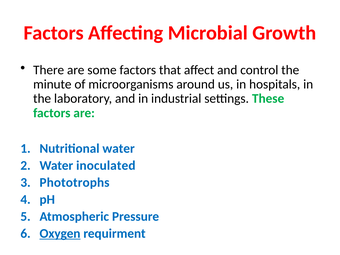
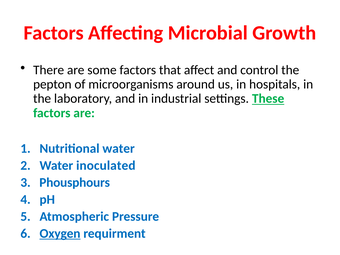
minute: minute -> pepton
These underline: none -> present
Phototrophs: Phototrophs -> Phousphours
